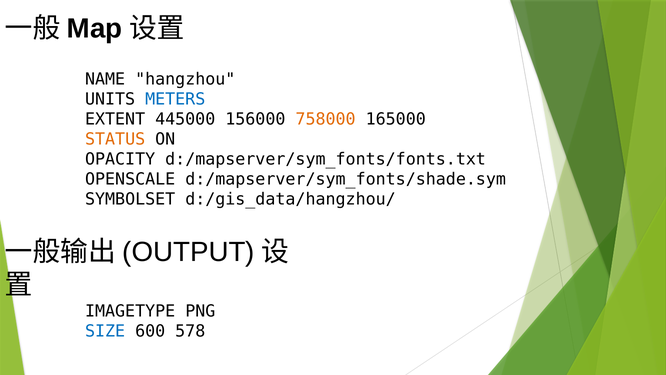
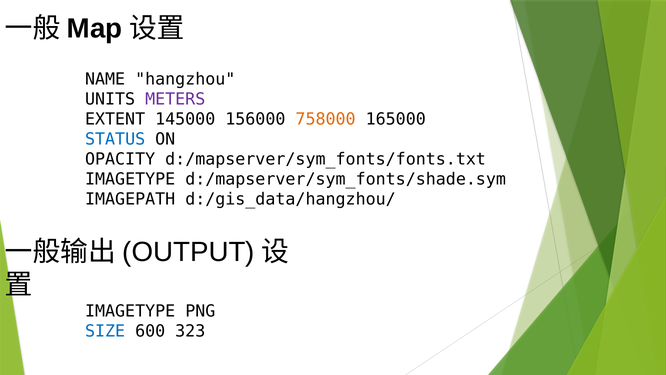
METERS colour: blue -> purple
445000: 445000 -> 145000
STATUS colour: orange -> blue
OPENSCALE at (130, 179): OPENSCALE -> IMAGETYPE
SYMBOLSET: SYMBOLSET -> IMAGEPATH
578: 578 -> 323
